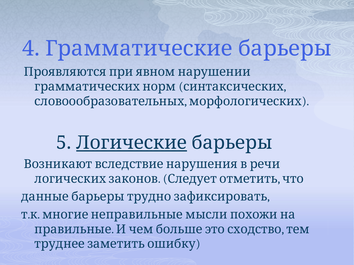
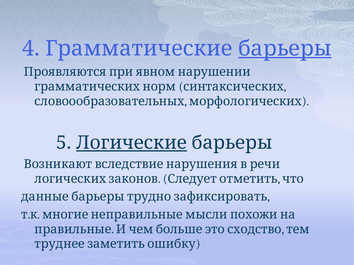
барьеры at (285, 49) underline: none -> present
